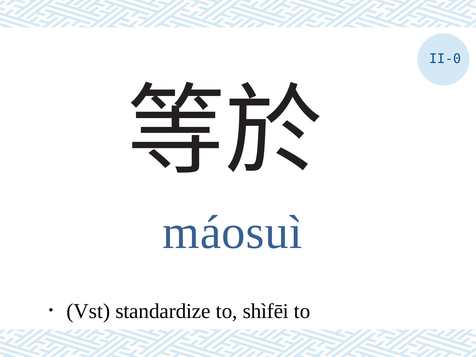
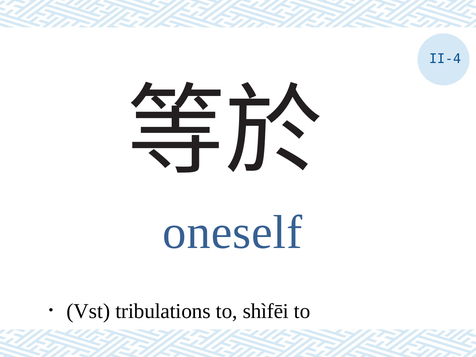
II-0: II-0 -> II-4
máosuì: máosuì -> oneself
standardize: standardize -> tribulations
